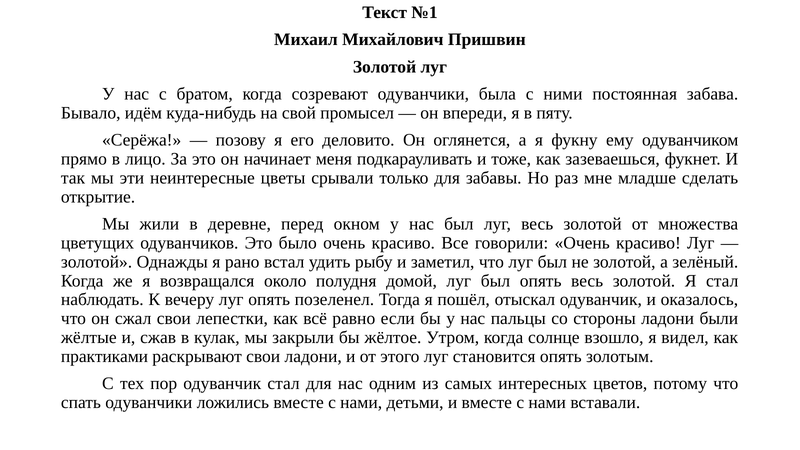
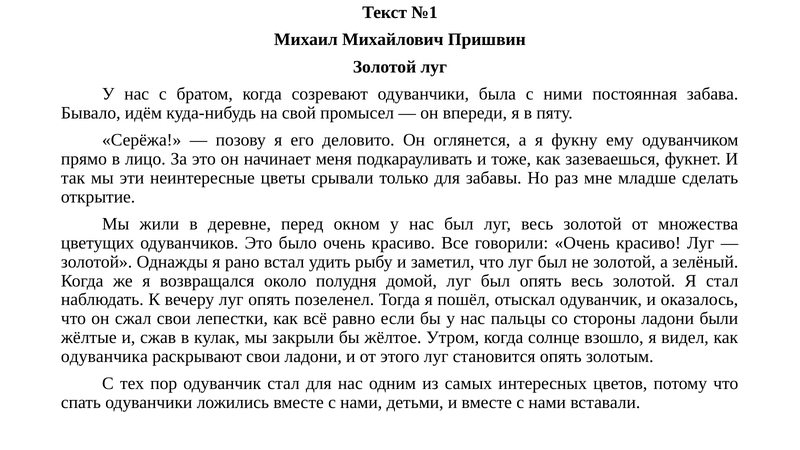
практиками: практиками -> одуванчика
